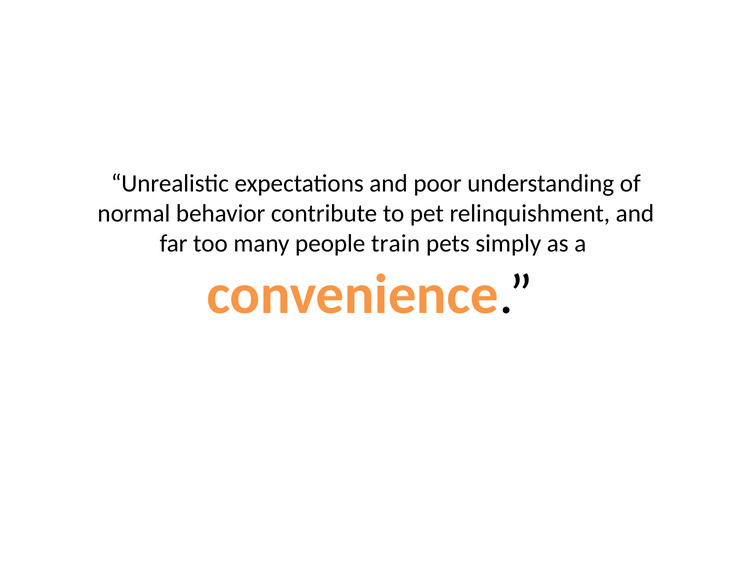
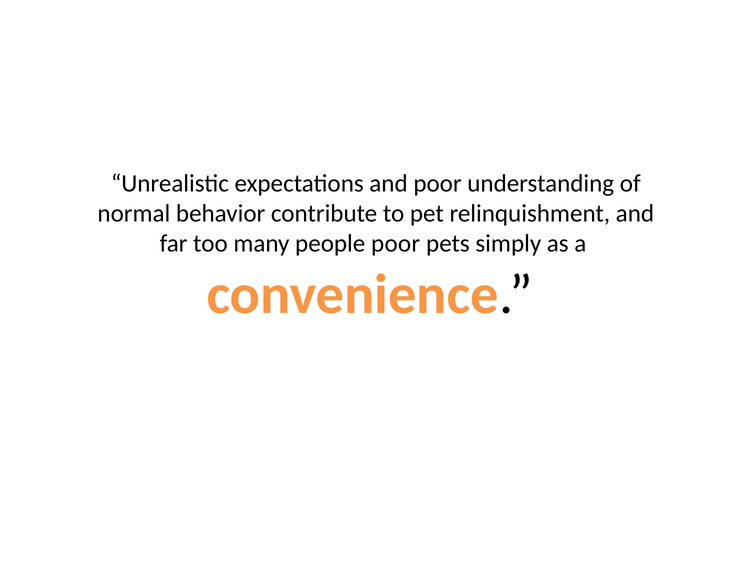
people train: train -> poor
